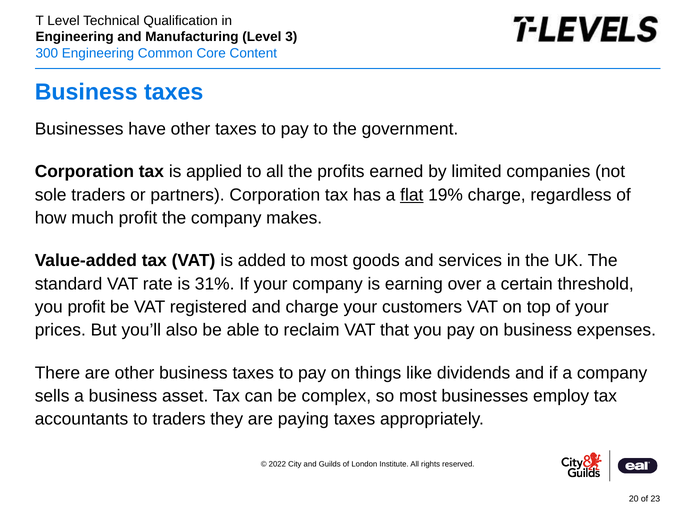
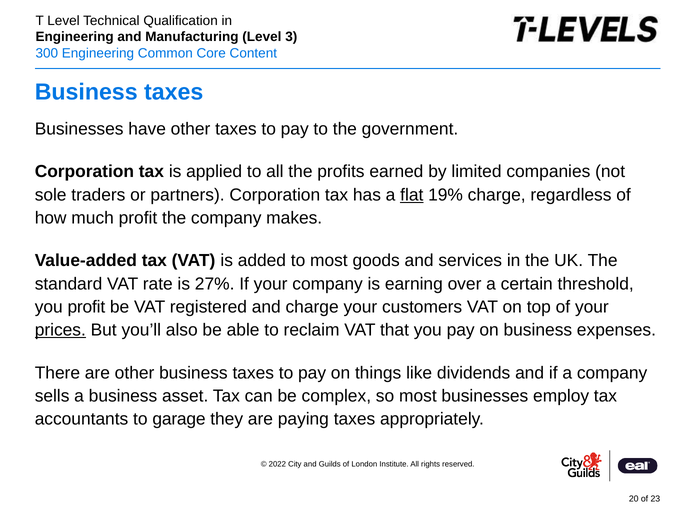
31%: 31% -> 27%
prices underline: none -> present
to traders: traders -> garage
